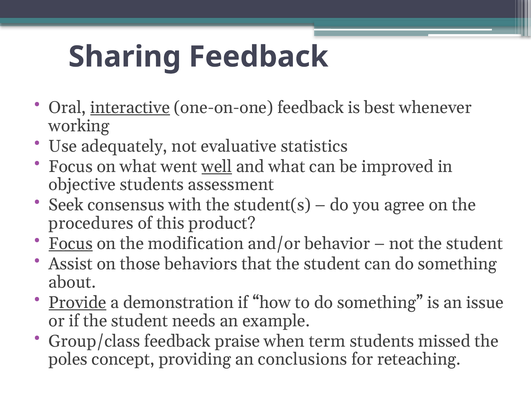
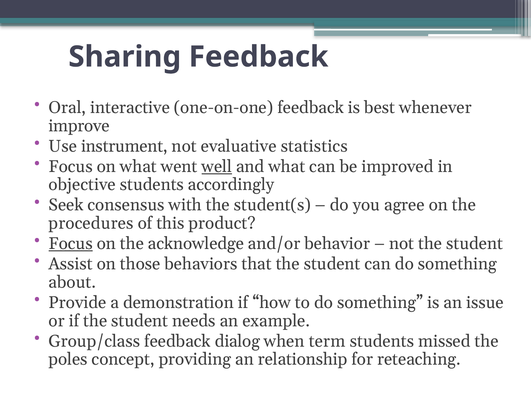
interactive underline: present -> none
working: working -> improve
adequately: adequately -> instrument
assessment: assessment -> accordingly
modification: modification -> acknowledge
Provide underline: present -> none
praise: praise -> dialog
conclusions: conclusions -> relationship
